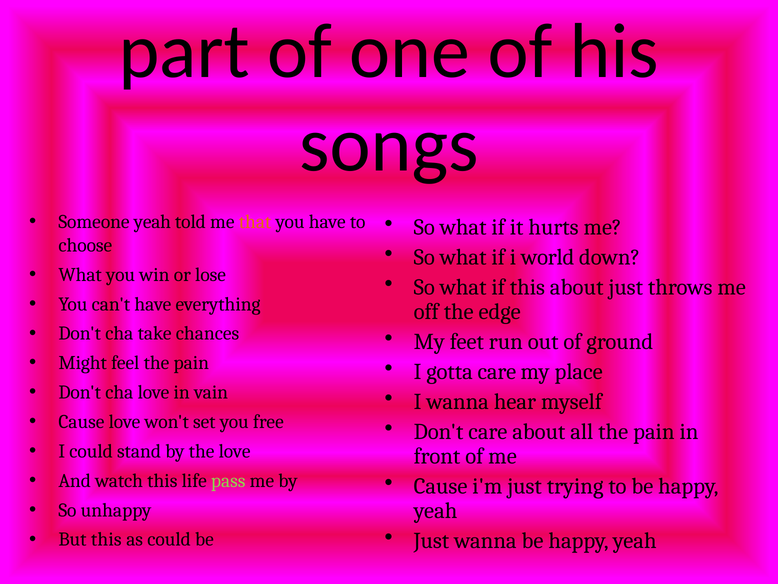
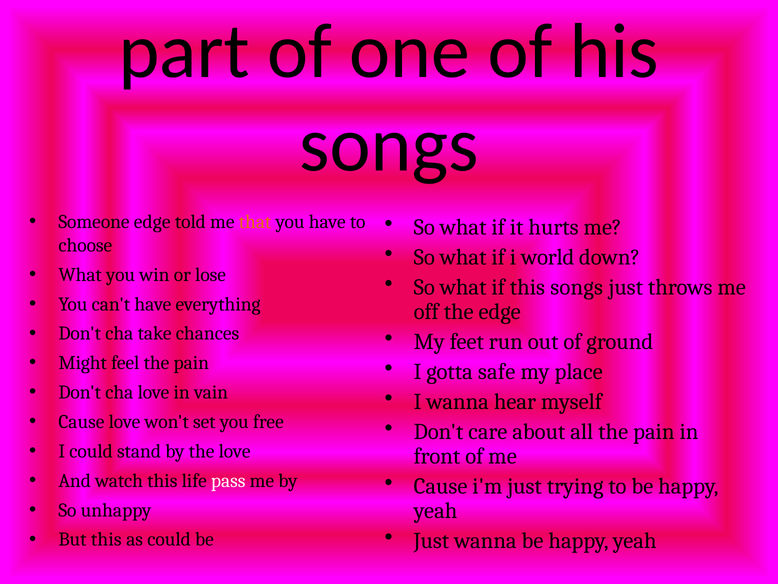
Someone yeah: yeah -> edge
this about: about -> songs
gotta care: care -> safe
pass colour: light green -> white
